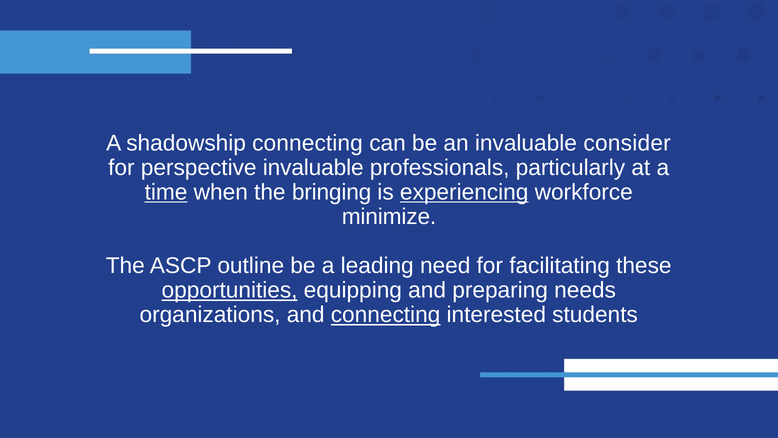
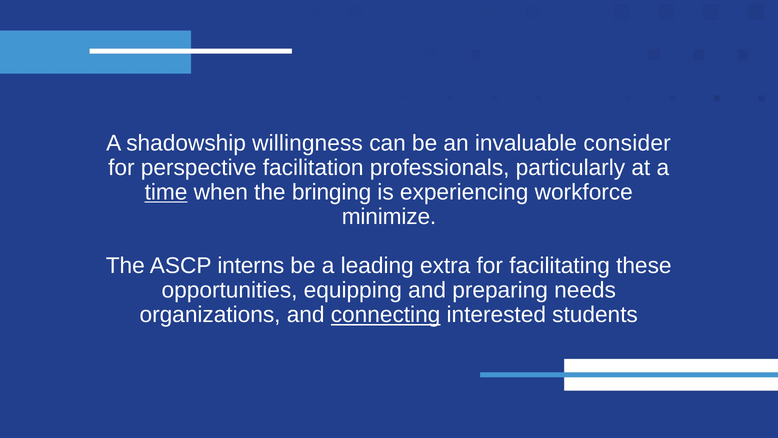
shadowship connecting: connecting -> willingness
perspective invaluable: invaluable -> facilitation
experiencing underline: present -> none
outline: outline -> interns
need: need -> extra
opportunities underline: present -> none
